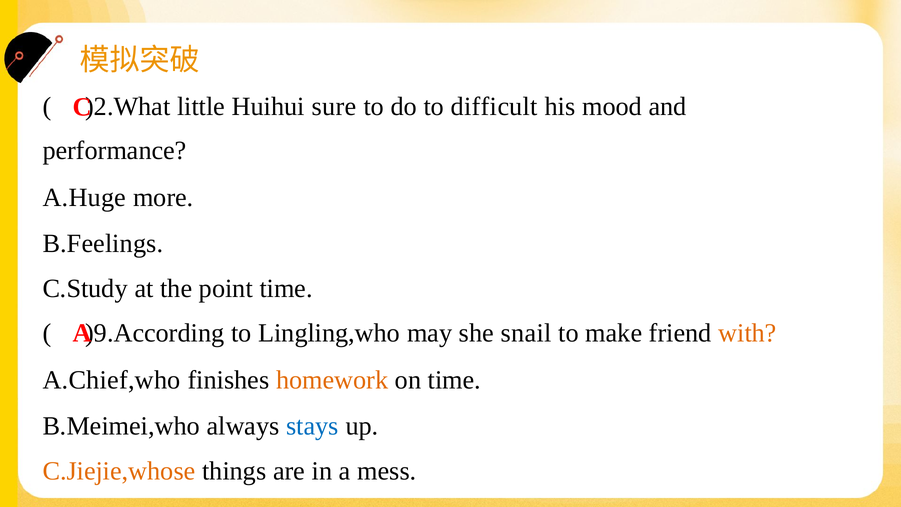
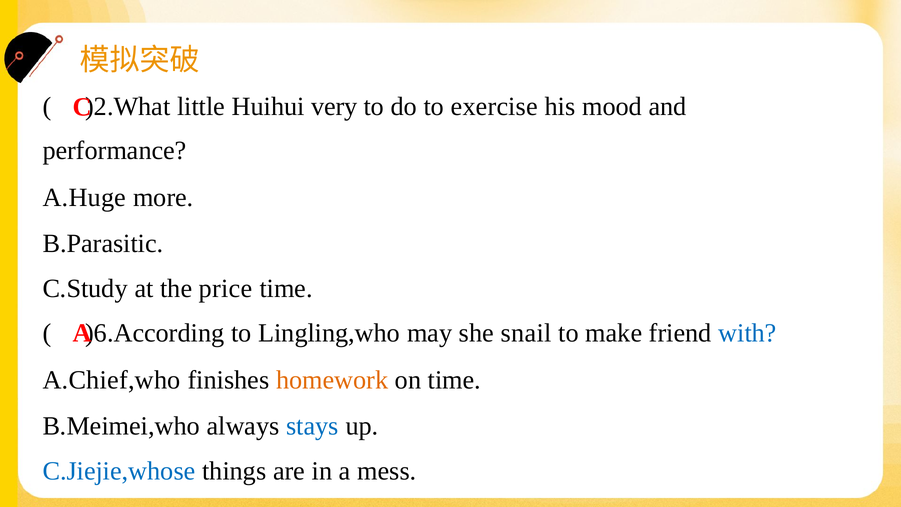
sure: sure -> very
difficult: difficult -> exercise
B.Feelings: B.Feelings -> B.Parasitic
point: point -> price
)9.According: )9.According -> )6.According
with colour: orange -> blue
C.Jiejie,whose colour: orange -> blue
